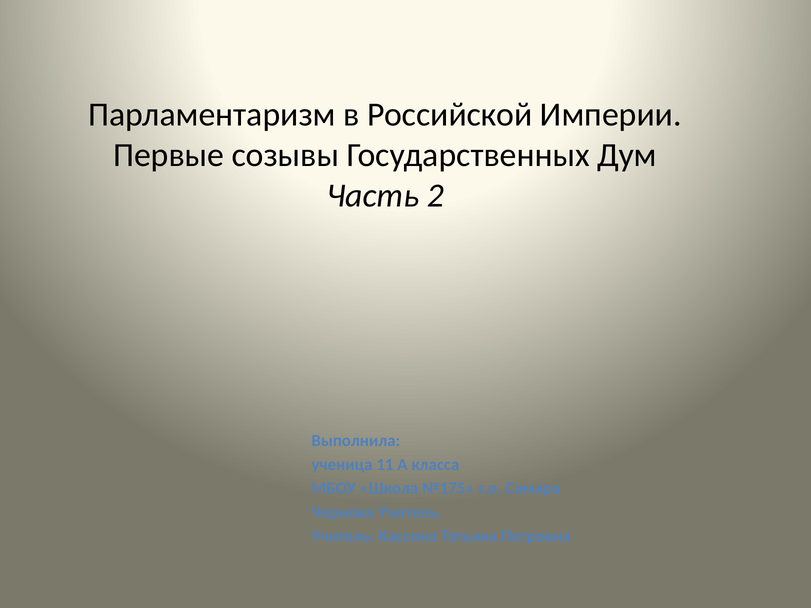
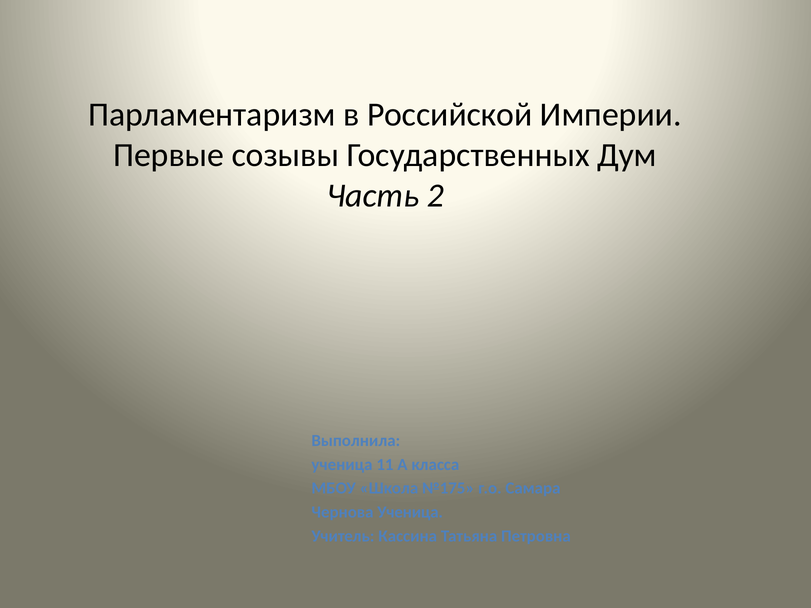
Чернова Учитель: Учитель -> Ученица
